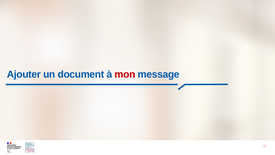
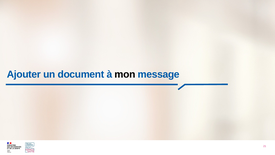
mon colour: red -> black
